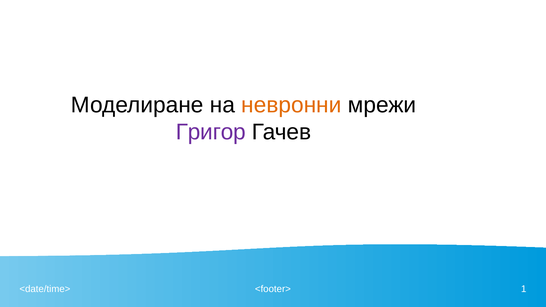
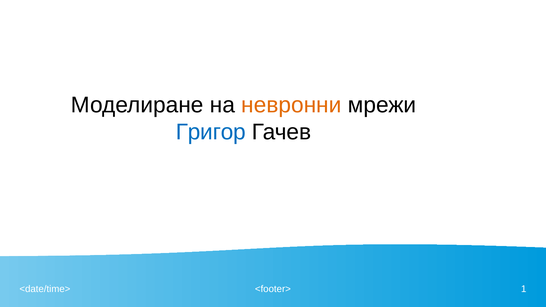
Григор colour: purple -> blue
